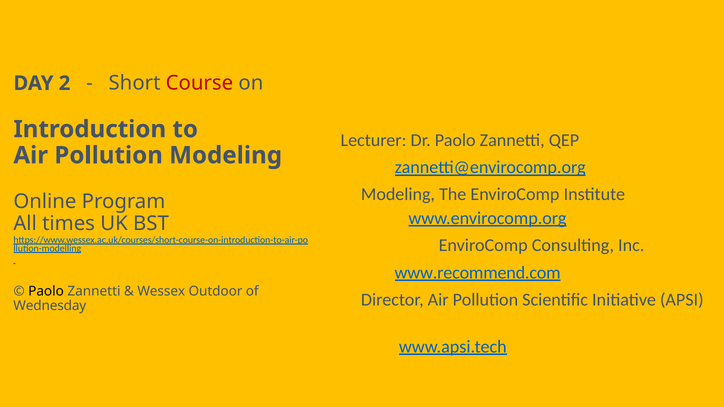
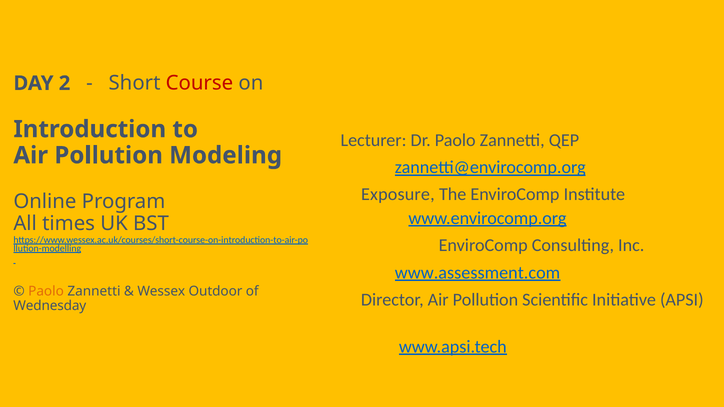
Modeling at (398, 195): Modeling -> Exposure
www.recommend.com: www.recommend.com -> www.assessment.com
Paolo at (46, 291) colour: black -> orange
